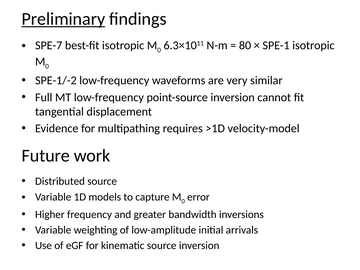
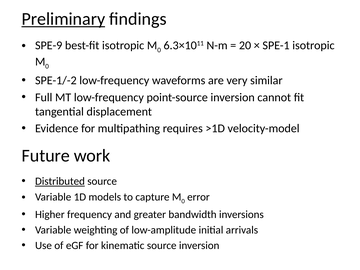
SPE-7: SPE-7 -> SPE-9
80: 80 -> 20
Distributed underline: none -> present
